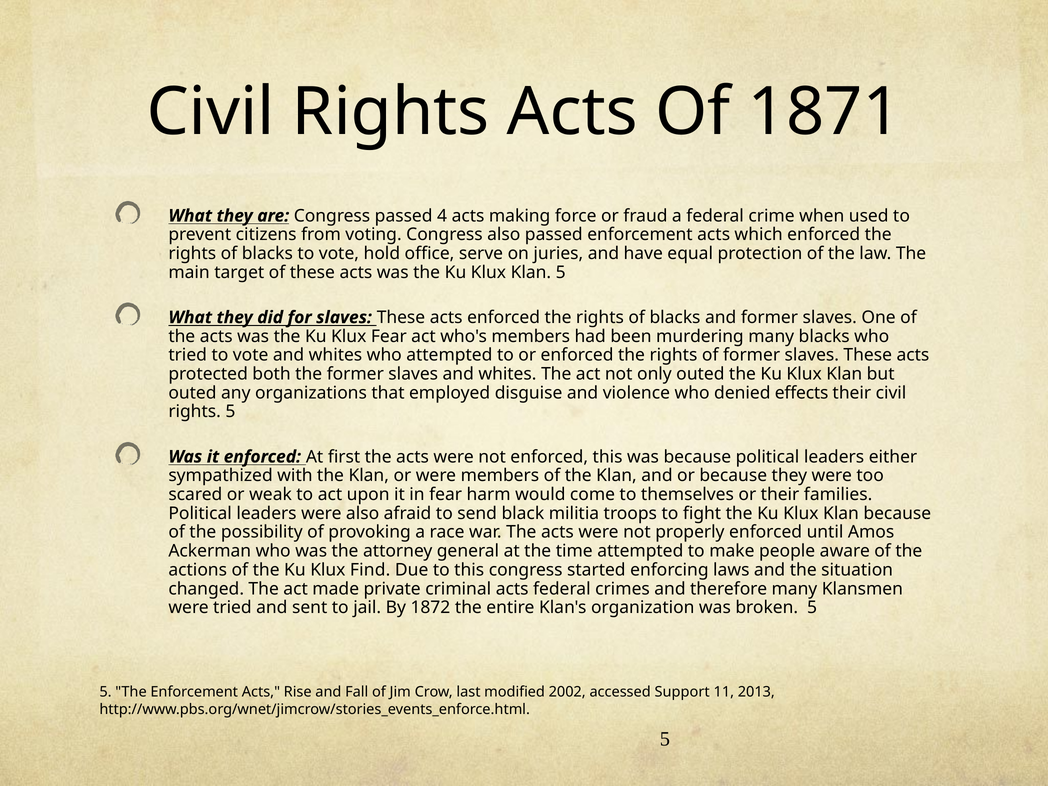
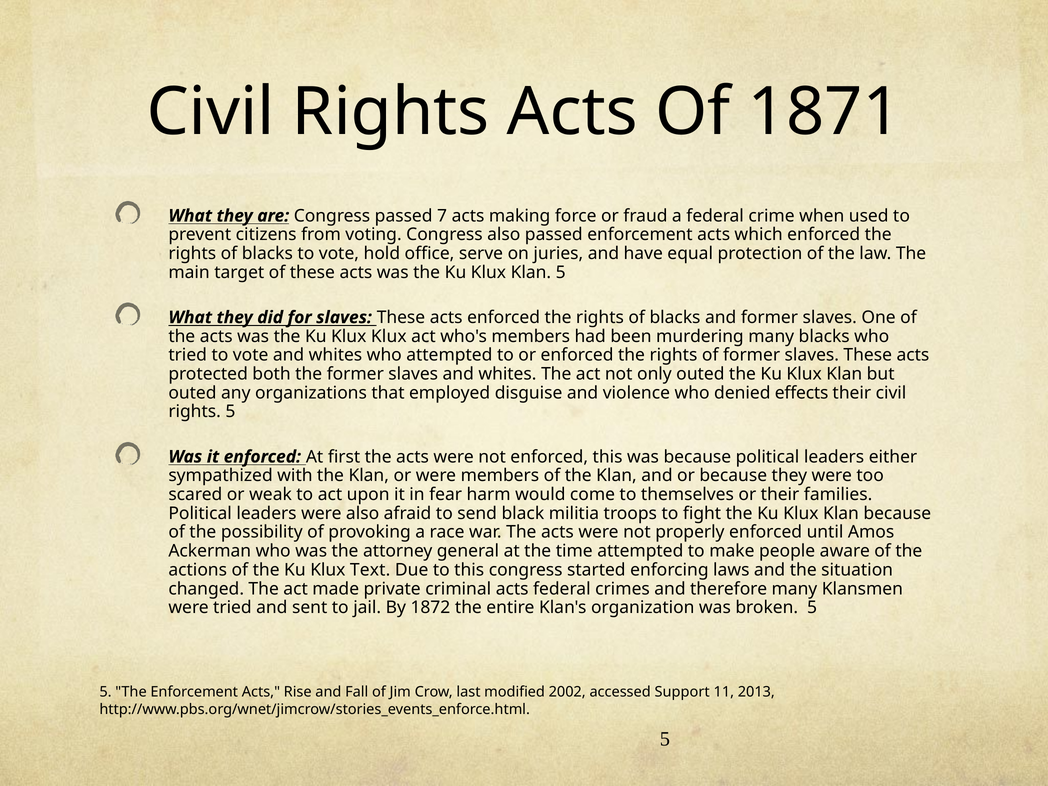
4: 4 -> 7
Klux Fear: Fear -> Klux
Find: Find -> Text
